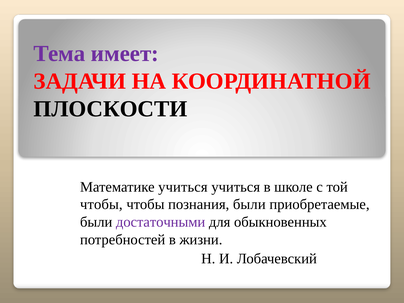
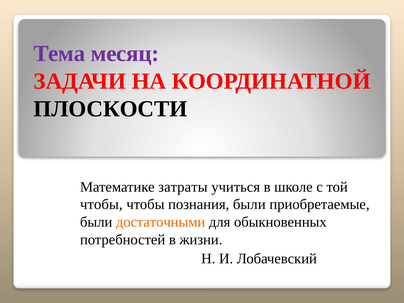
имеет: имеет -> месяц
Математике учиться: учиться -> затраты
достаточными colour: purple -> orange
